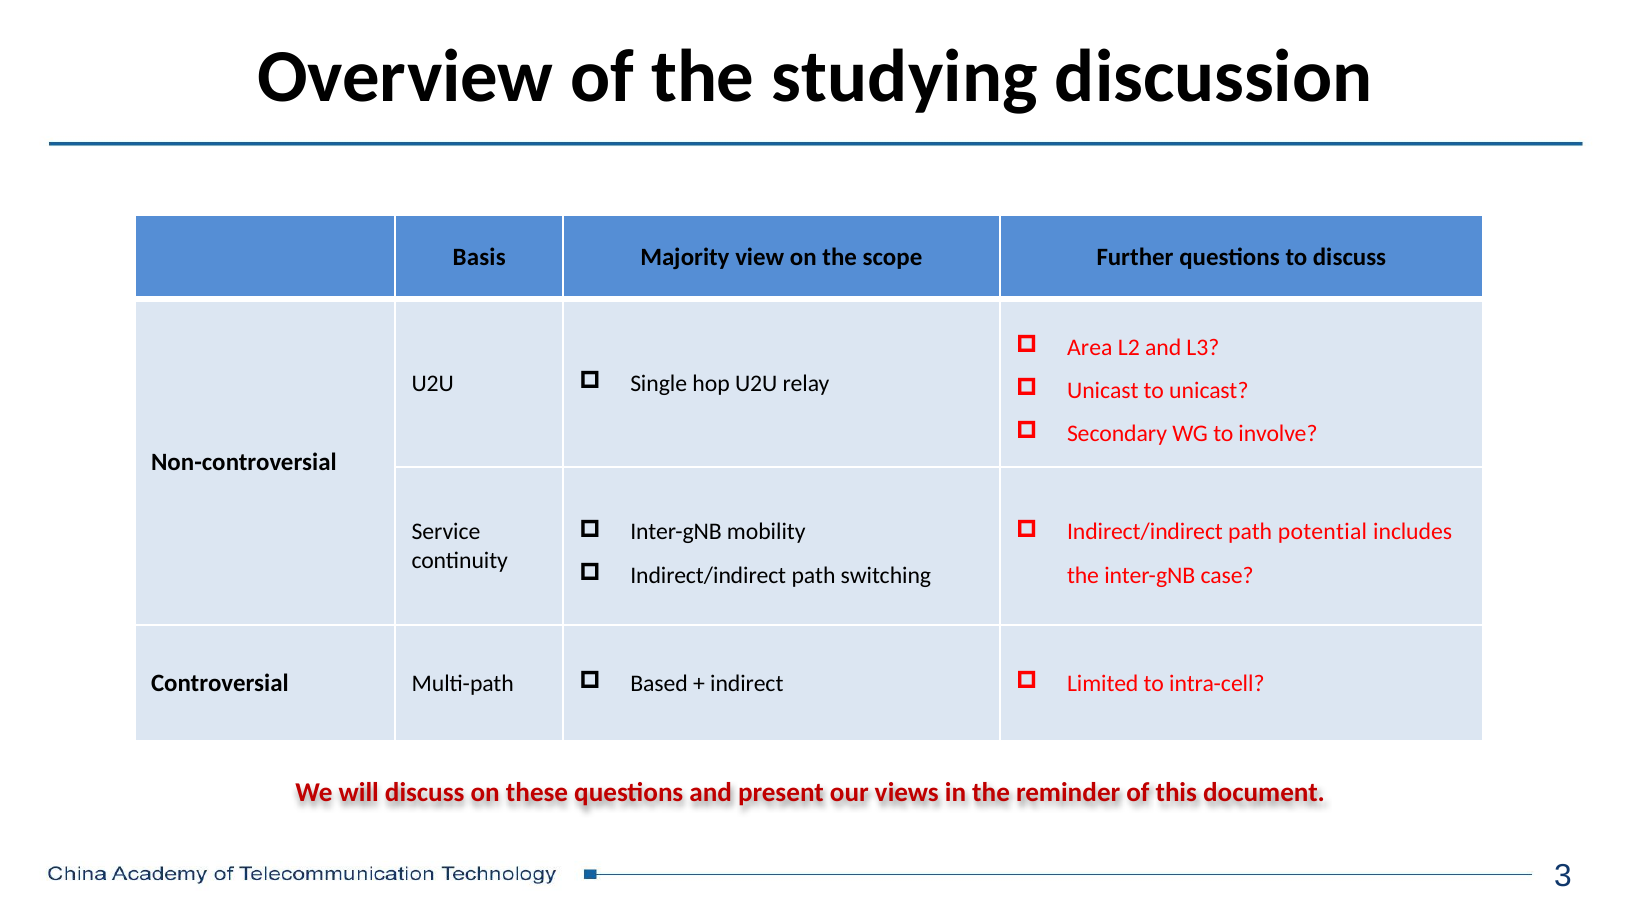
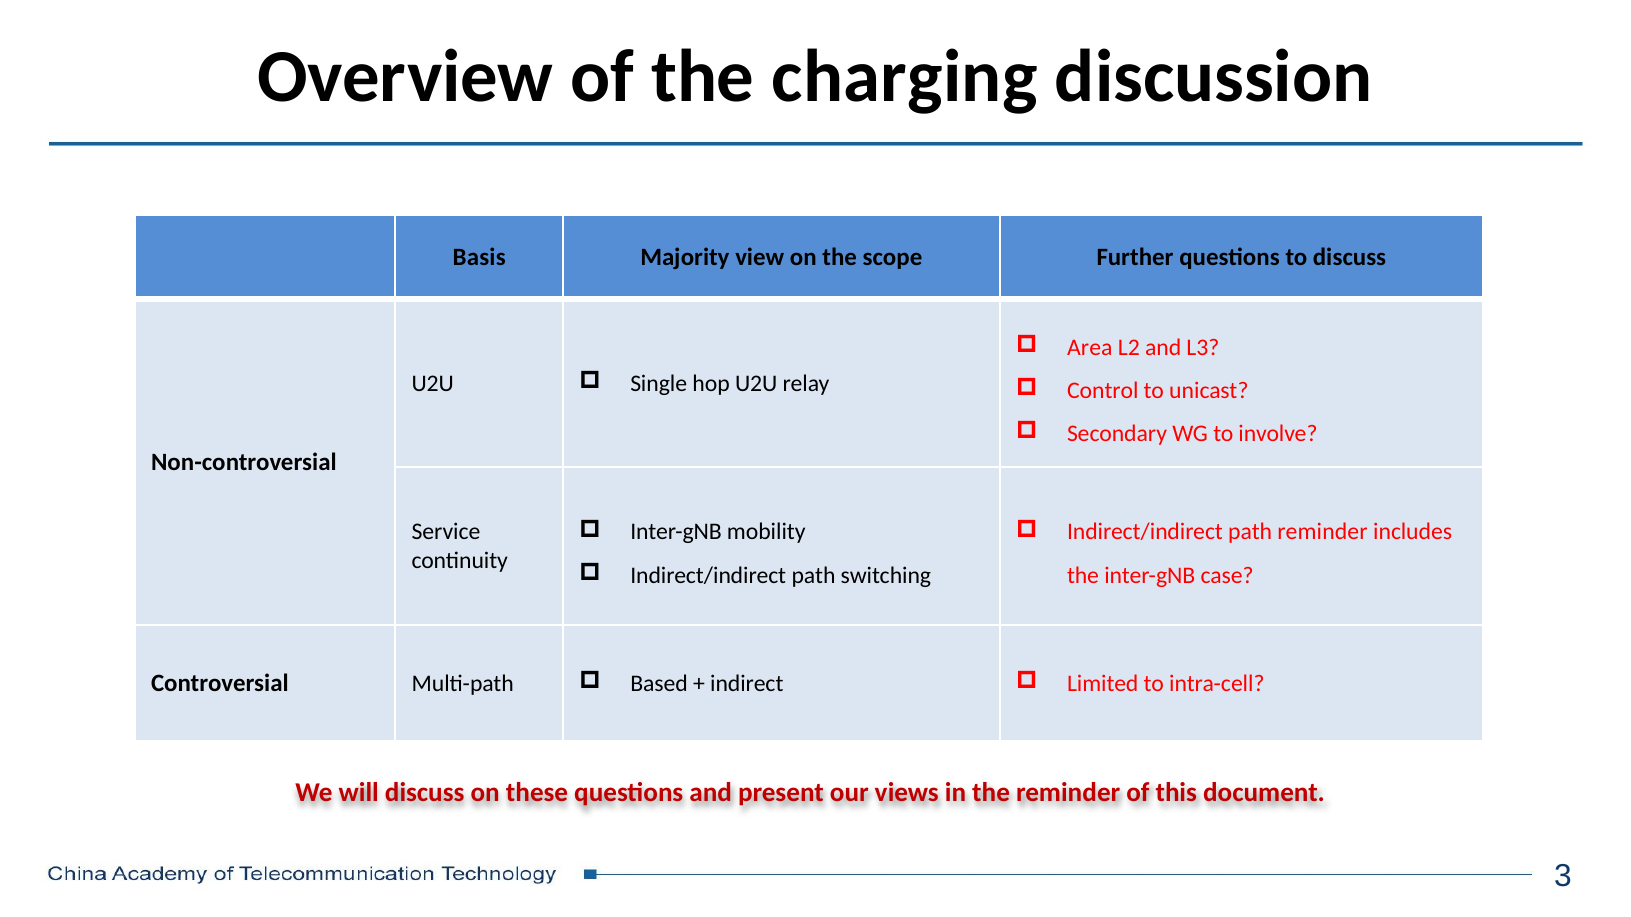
studying: studying -> charging
Unicast at (1103, 391): Unicast -> Control
path potential: potential -> reminder
